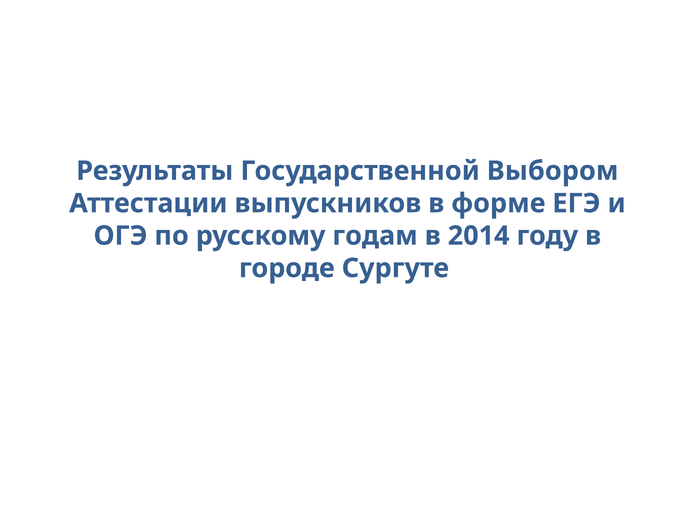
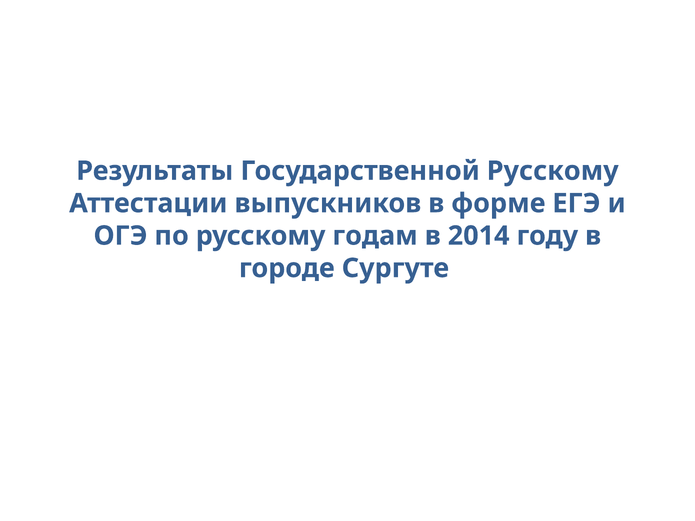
Государственной Выбором: Выбором -> Русскому
